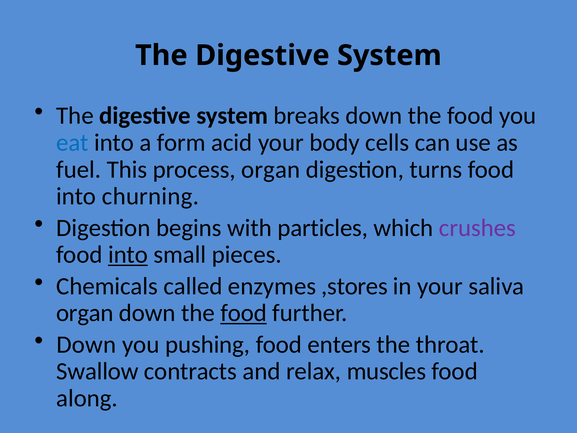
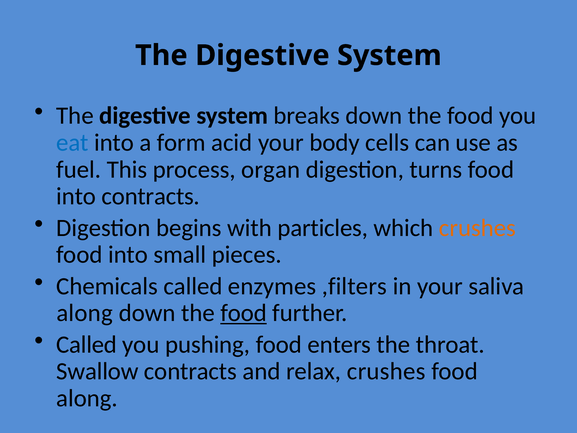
into churning: churning -> contracts
crushes at (477, 228) colour: purple -> orange
into at (128, 255) underline: present -> none
,stores: ,stores -> ,filters
organ at (85, 313): organ -> along
Down at (86, 344): Down -> Called
relax muscles: muscles -> crushes
